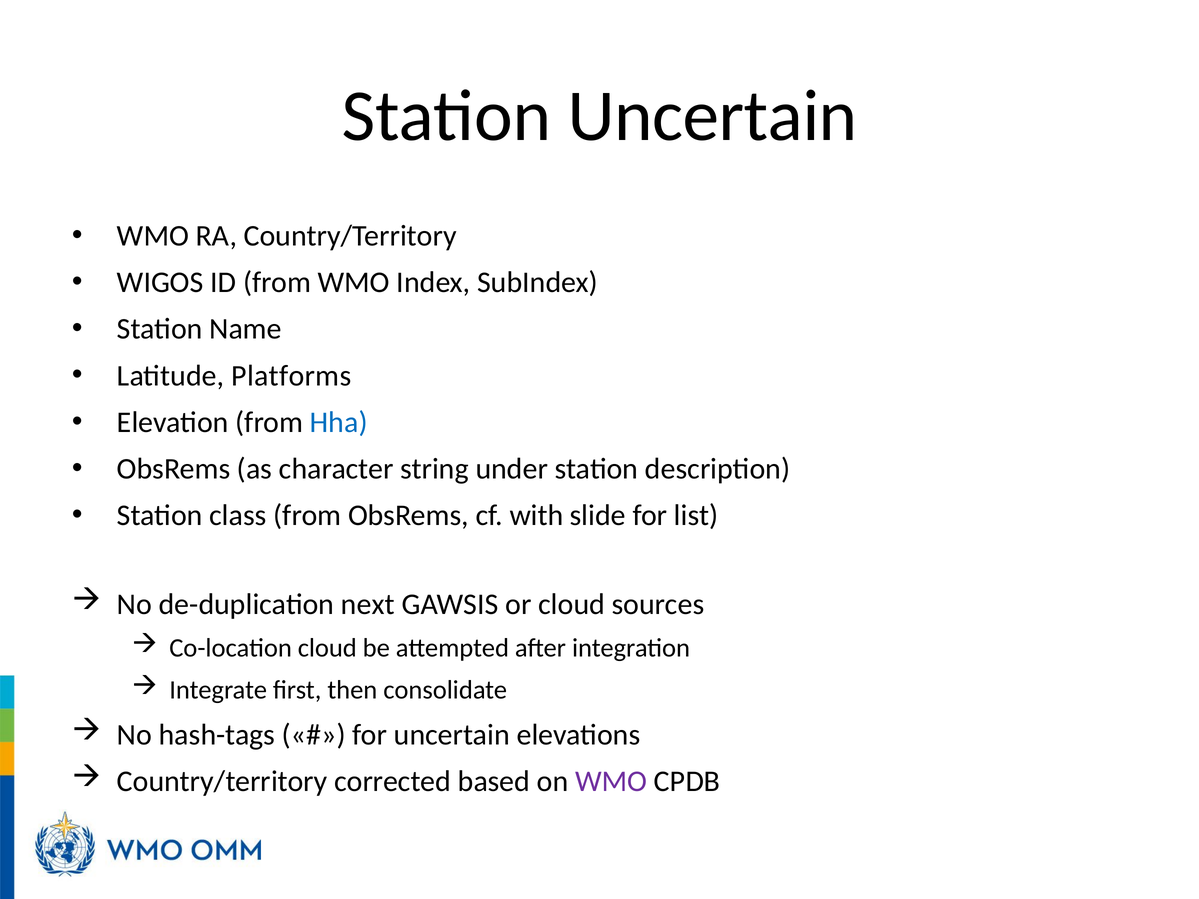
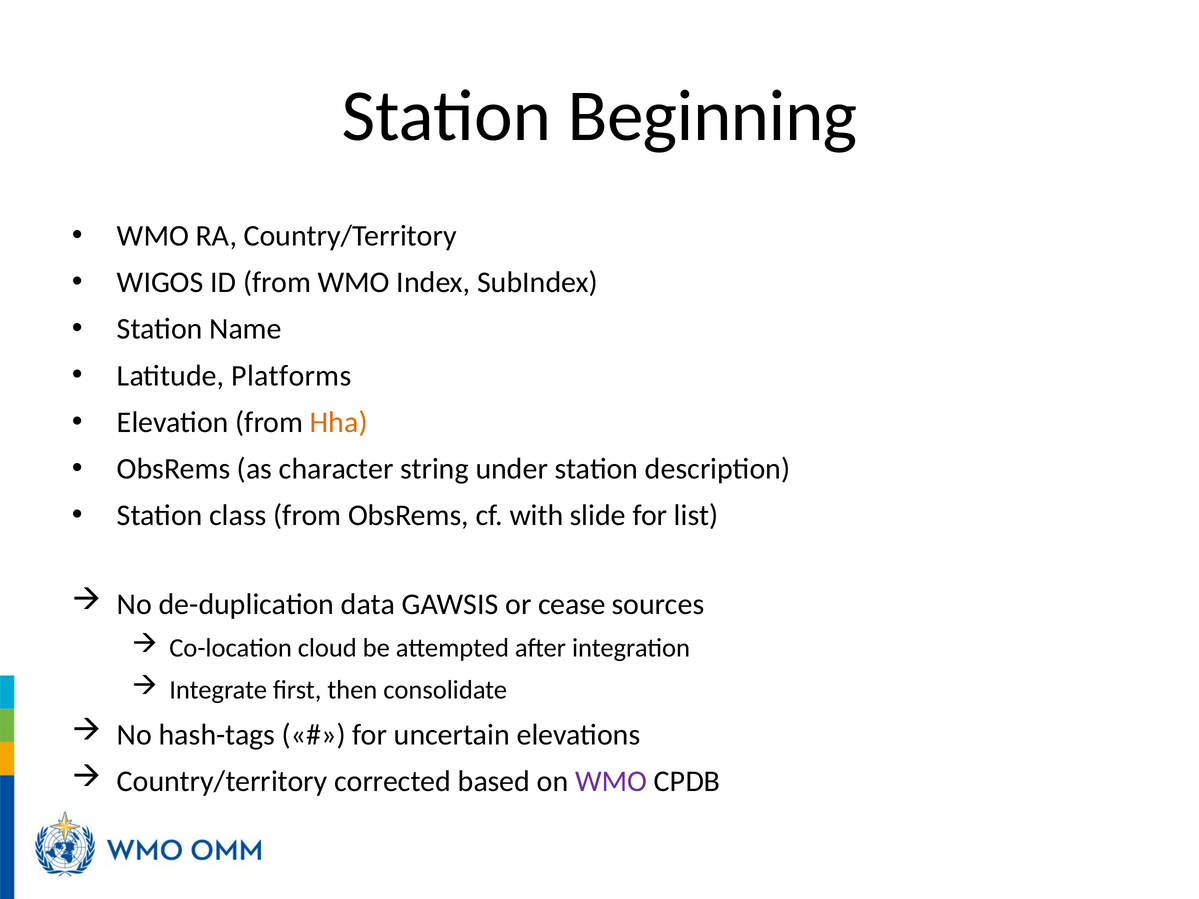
Station Uncertain: Uncertain -> Beginning
Hha colour: blue -> orange
next: next -> data
or cloud: cloud -> cease
